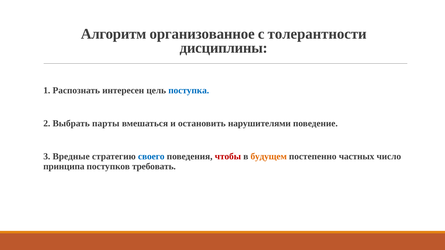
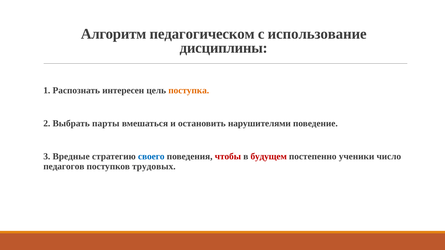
организованное: организованное -> педагогическом
толерантности: толерантности -> использование
поступка colour: blue -> orange
будущем colour: orange -> red
частных: частных -> ученики
принципа: принципа -> педагогов
требовать: требовать -> трудовых
